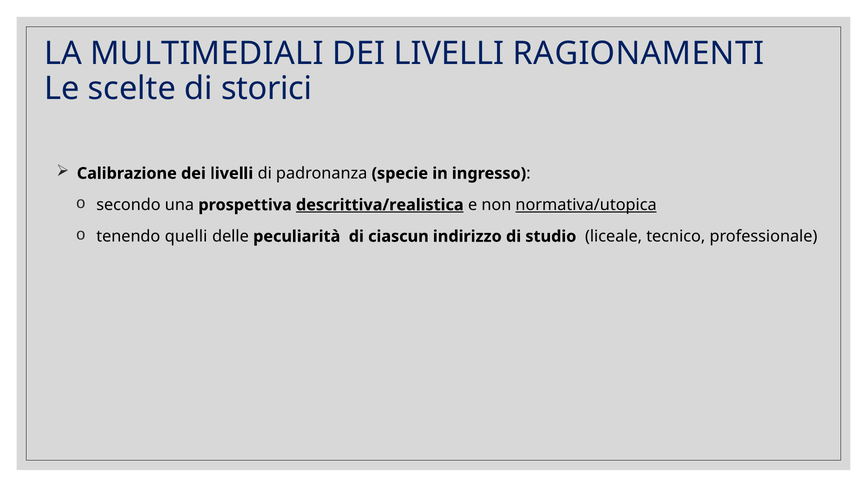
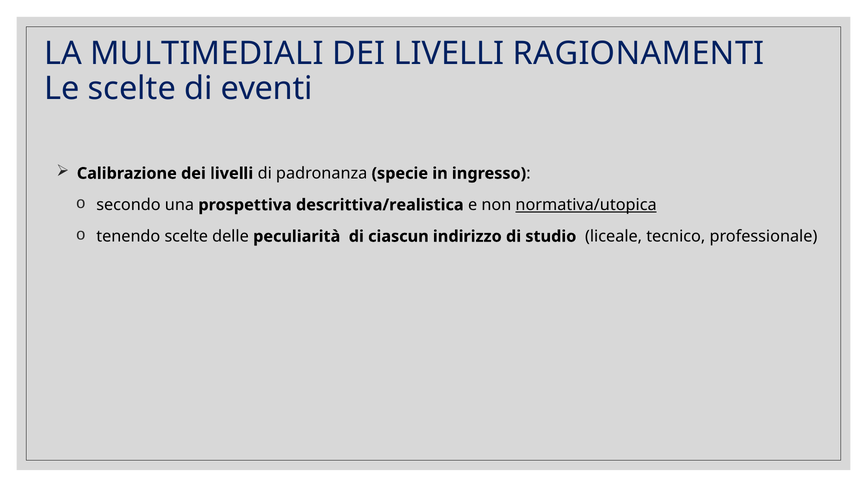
storici: storici -> eventi
descrittiva/realistica underline: present -> none
tenendo quelli: quelli -> scelte
